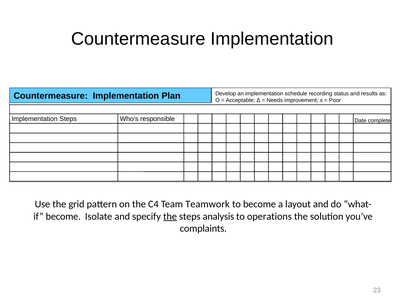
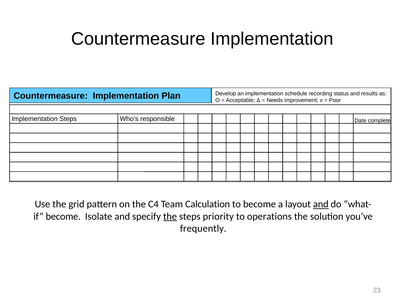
Teamwork: Teamwork -> Calculation
and at (321, 204) underline: none -> present
analysis: analysis -> priority
complaints: complaints -> frequently
